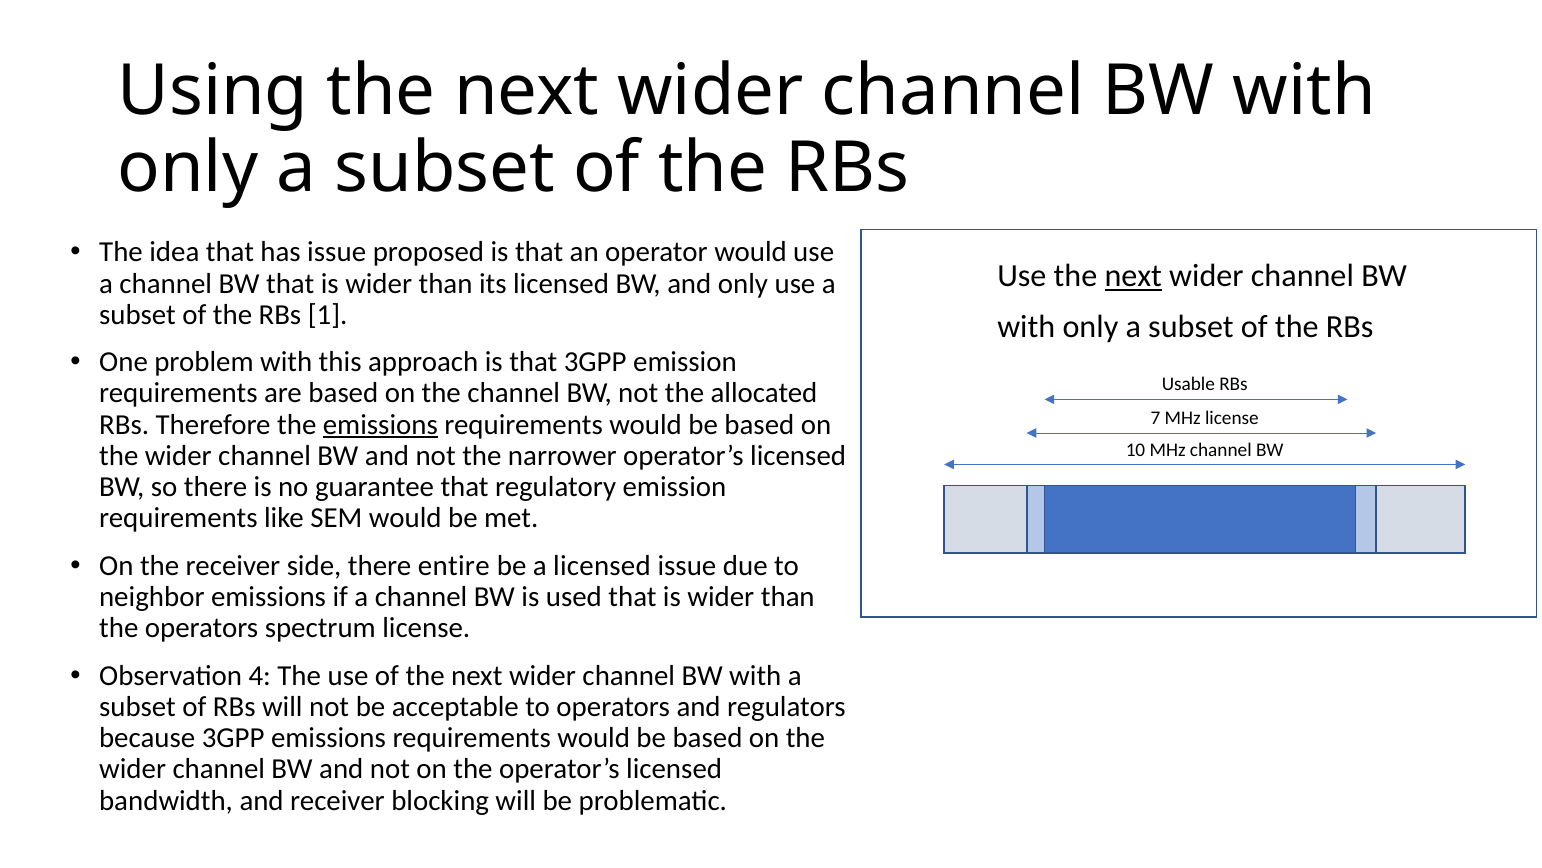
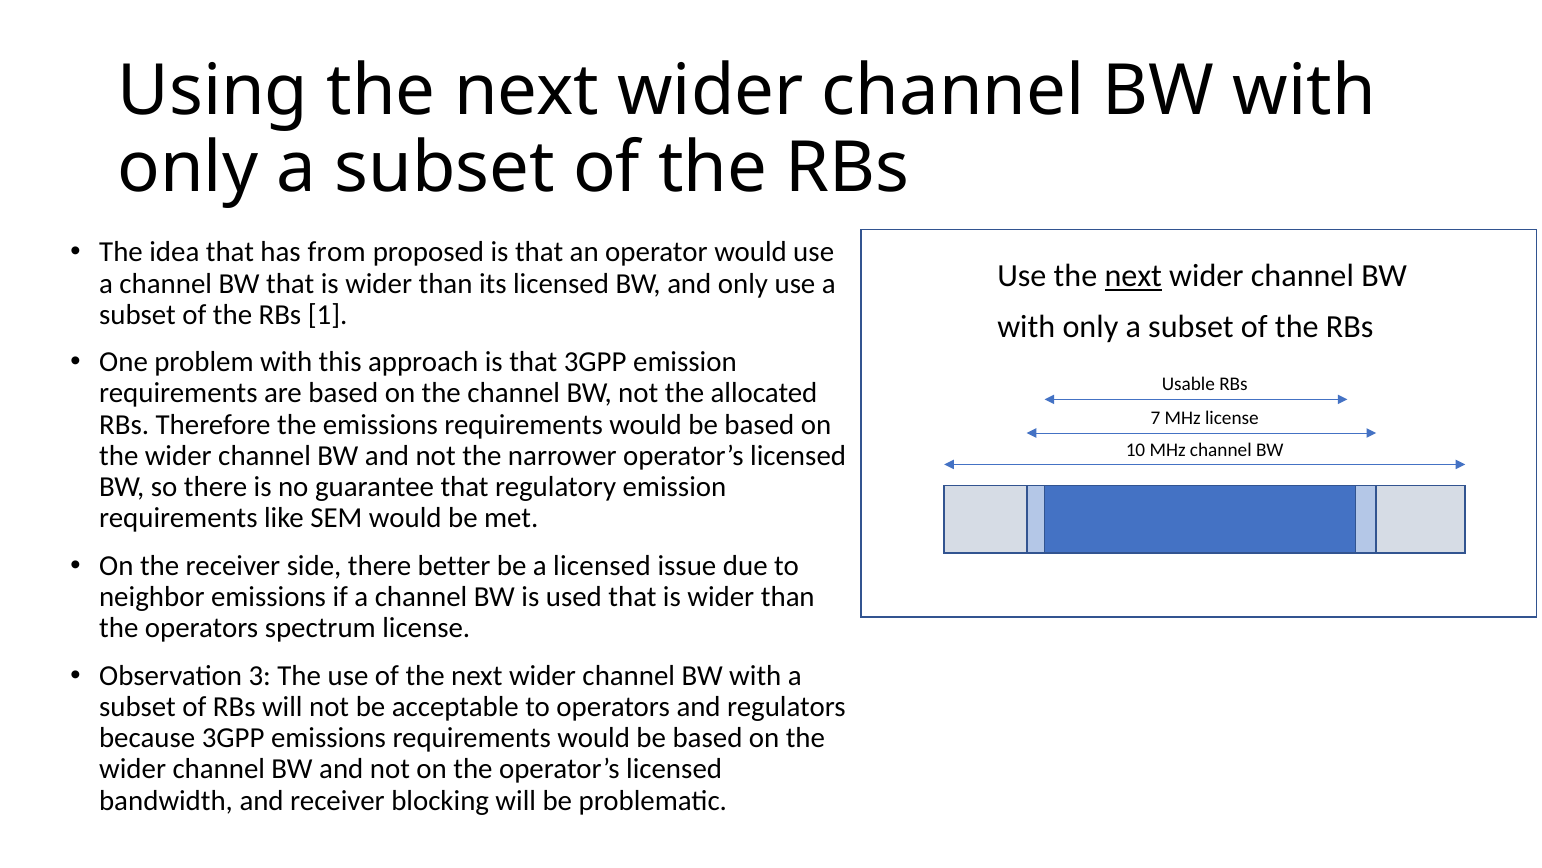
has issue: issue -> from
emissions at (380, 424) underline: present -> none
entire: entire -> better
4: 4 -> 3
